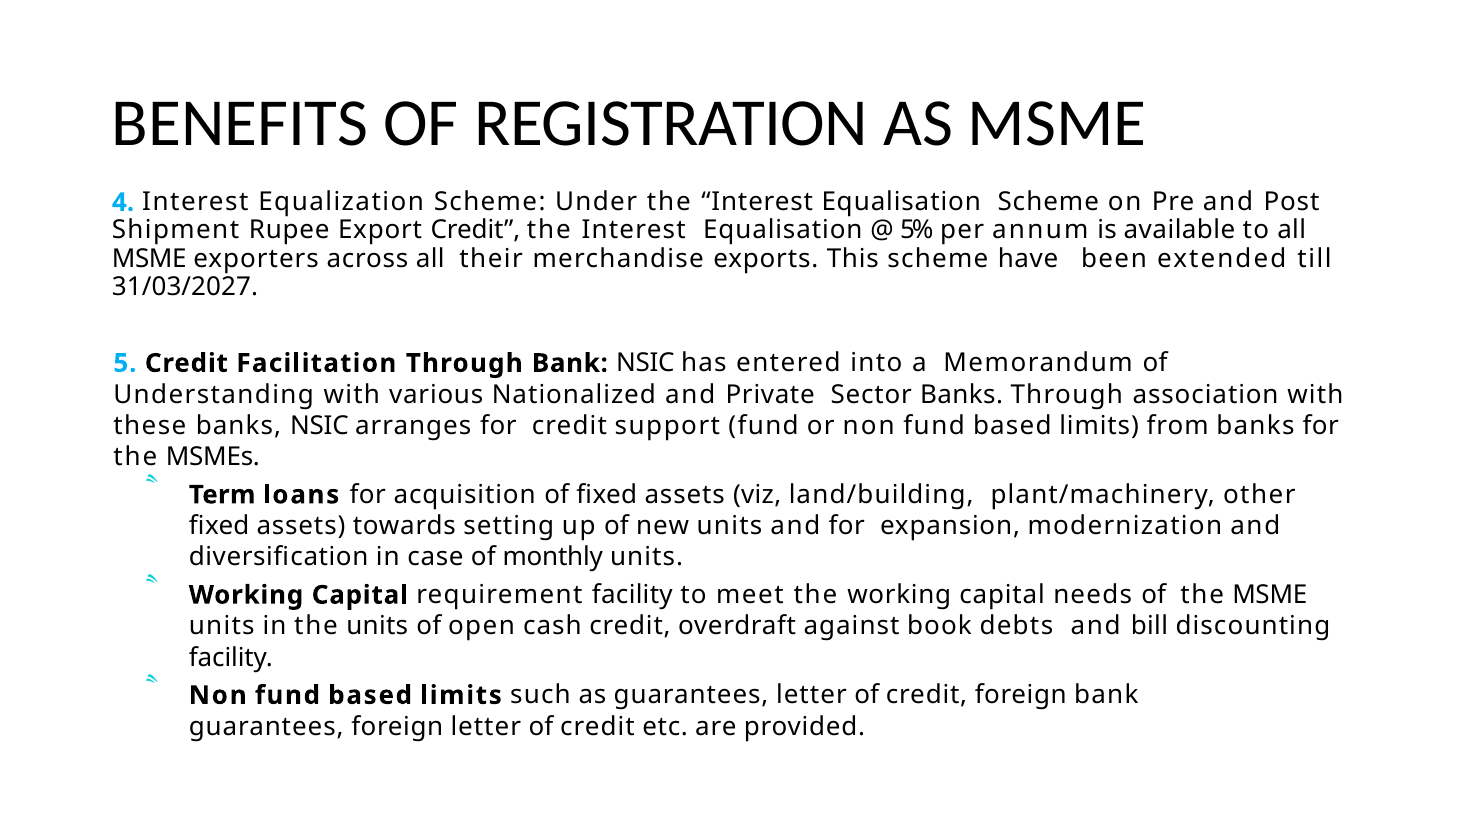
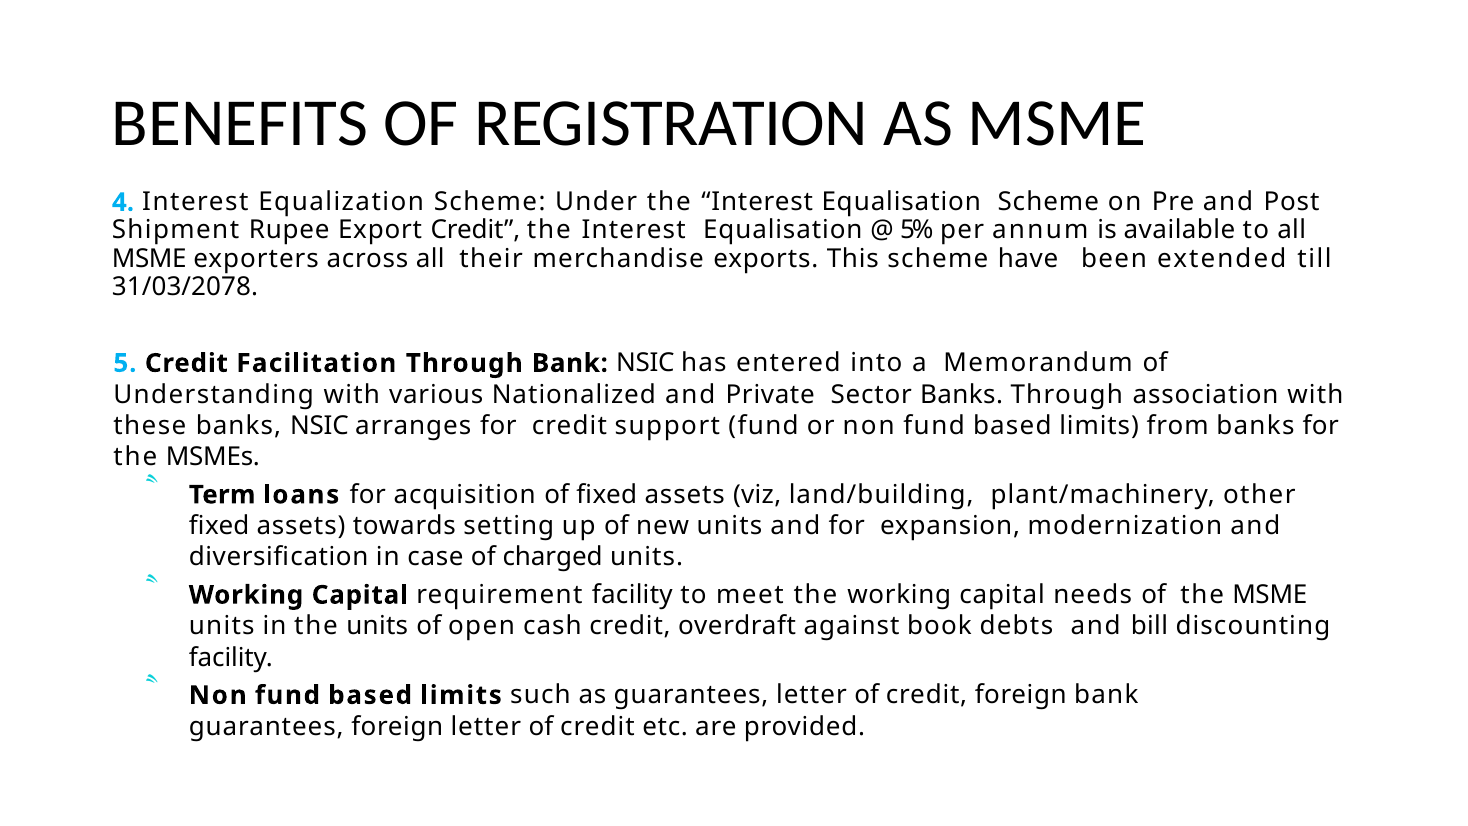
31/03/2027: 31/03/2027 -> 31/03/2078
monthly: monthly -> charged
